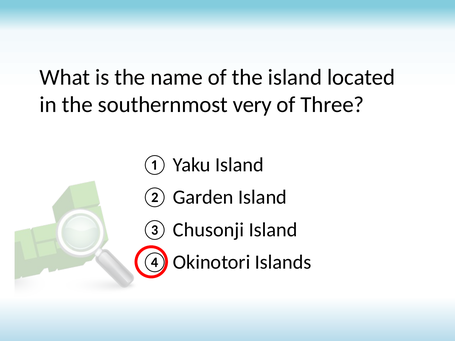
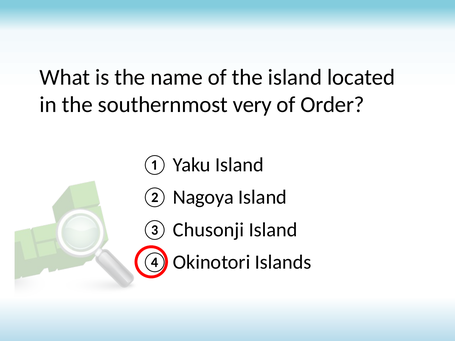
Three: Three -> Order
Garden: Garden -> Nagoya
